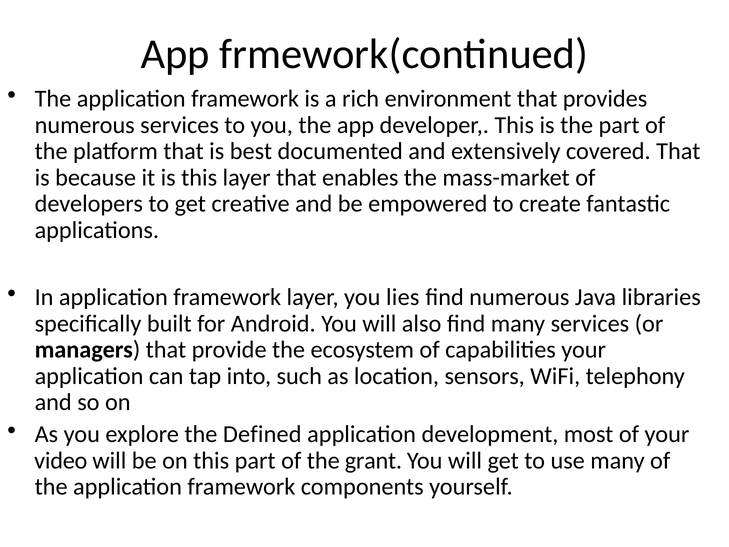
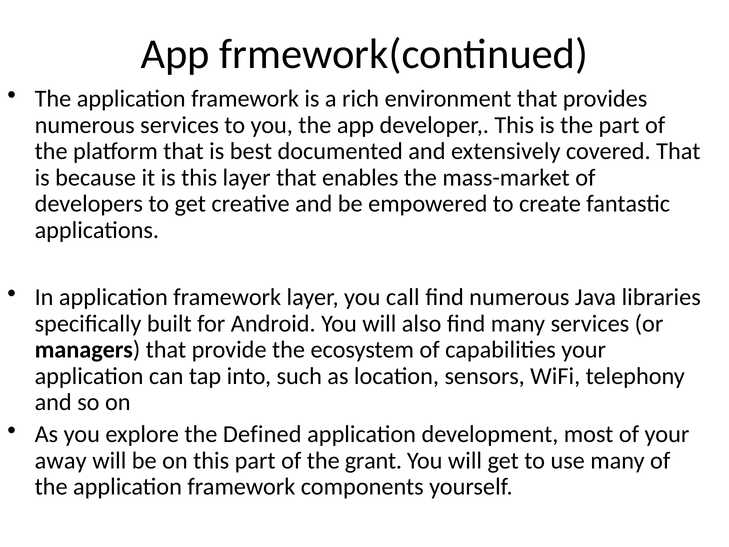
lies: lies -> call
video: video -> away
